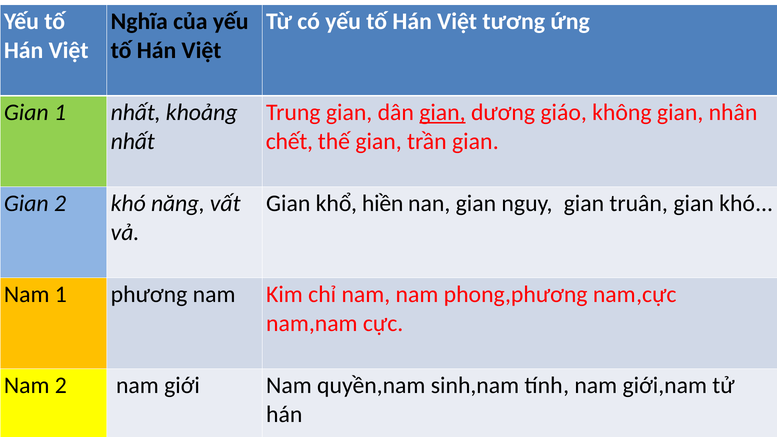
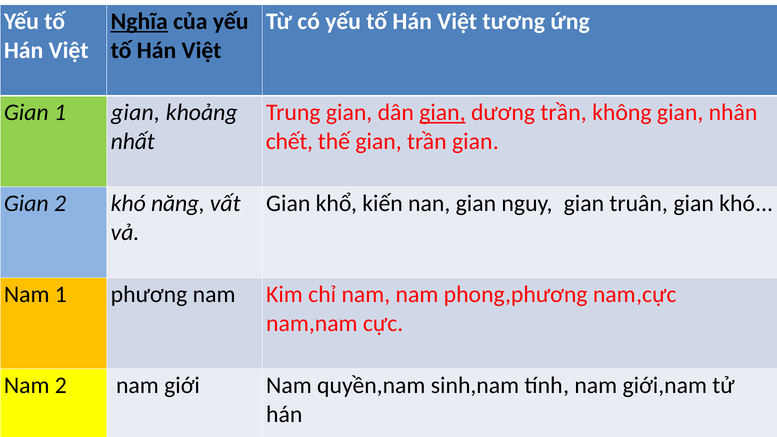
Nghĩa underline: none -> present
1 nhất: nhất -> gian
dương giáo: giáo -> trần
hiền: hiền -> kiến
